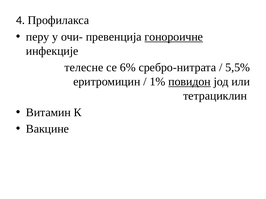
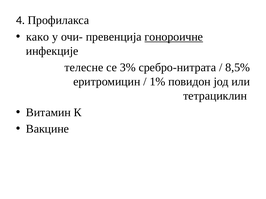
перу: перу -> како
6%: 6% -> 3%
5,5%: 5,5% -> 8,5%
повидон underline: present -> none
